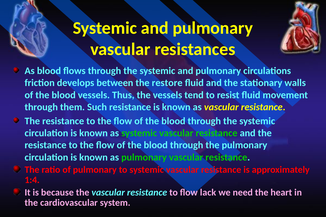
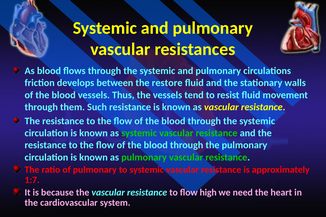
1:4: 1:4 -> 1:7
lack: lack -> high
